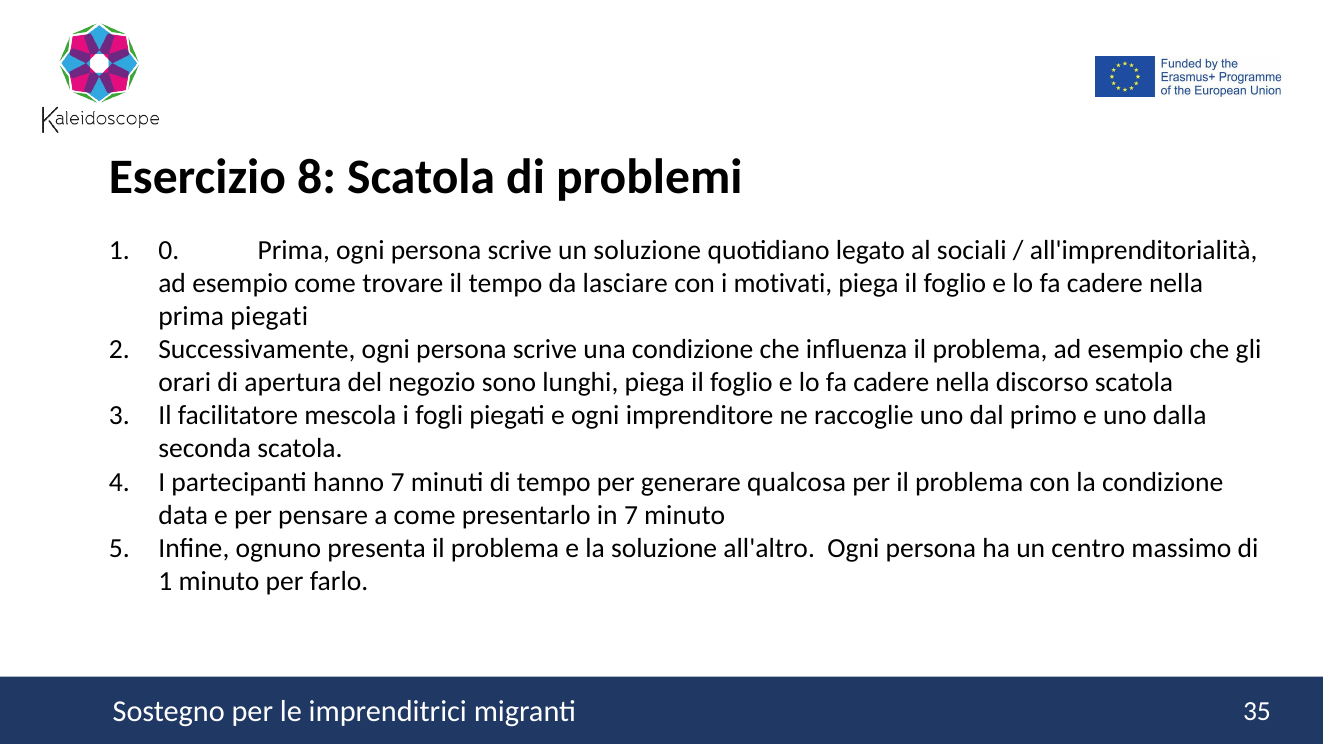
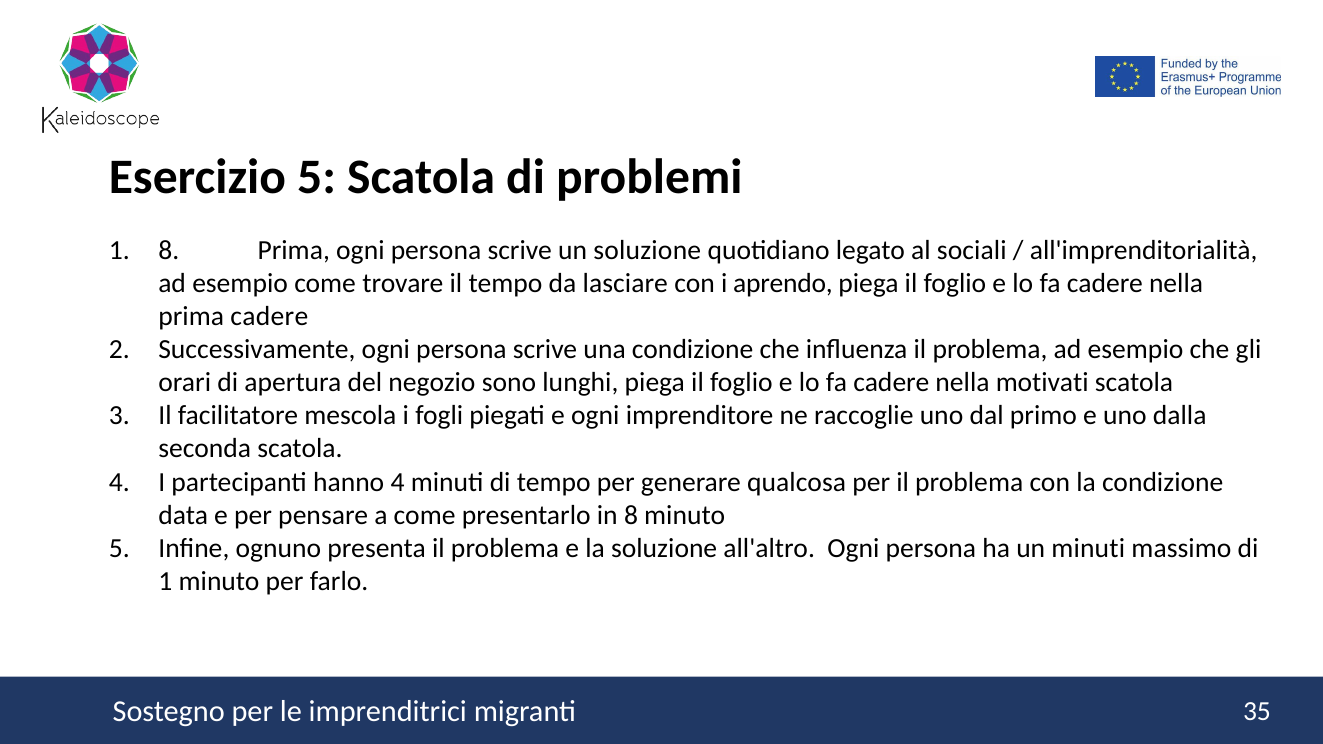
Esercizio 8: 8 -> 5
1 0: 0 -> 8
motivati: motivati -> aprendo
prima piegati: piegati -> cadere
discorso: discorso -> motivati
hanno 7: 7 -> 4
in 7: 7 -> 8
un centro: centro -> minuti
